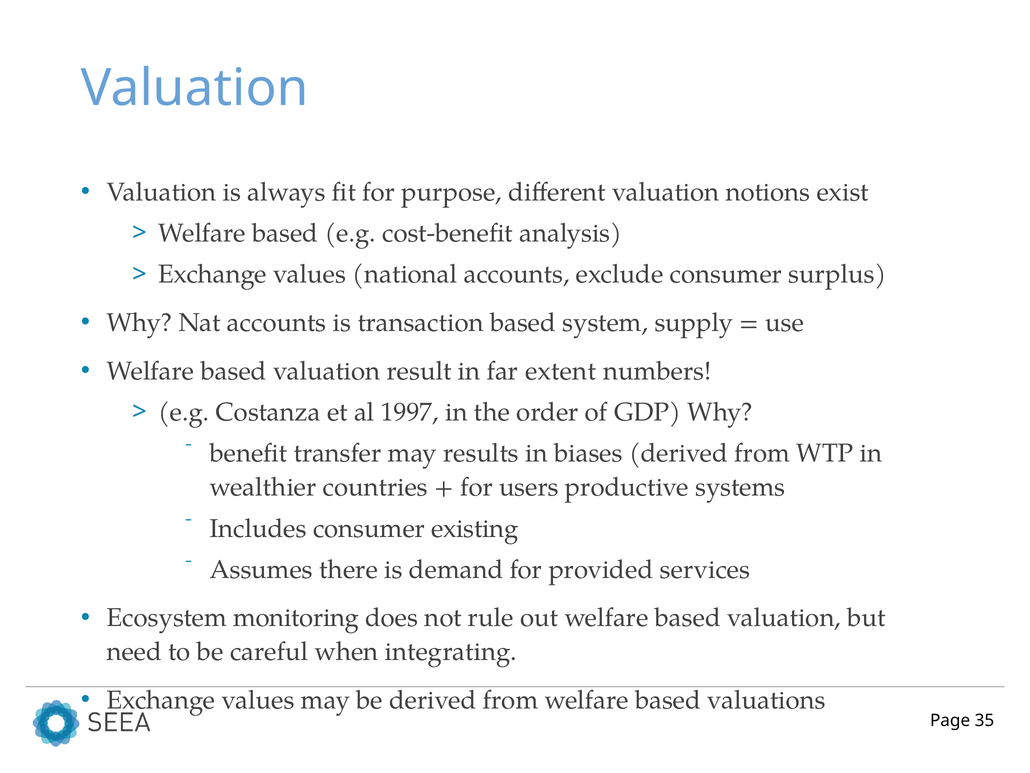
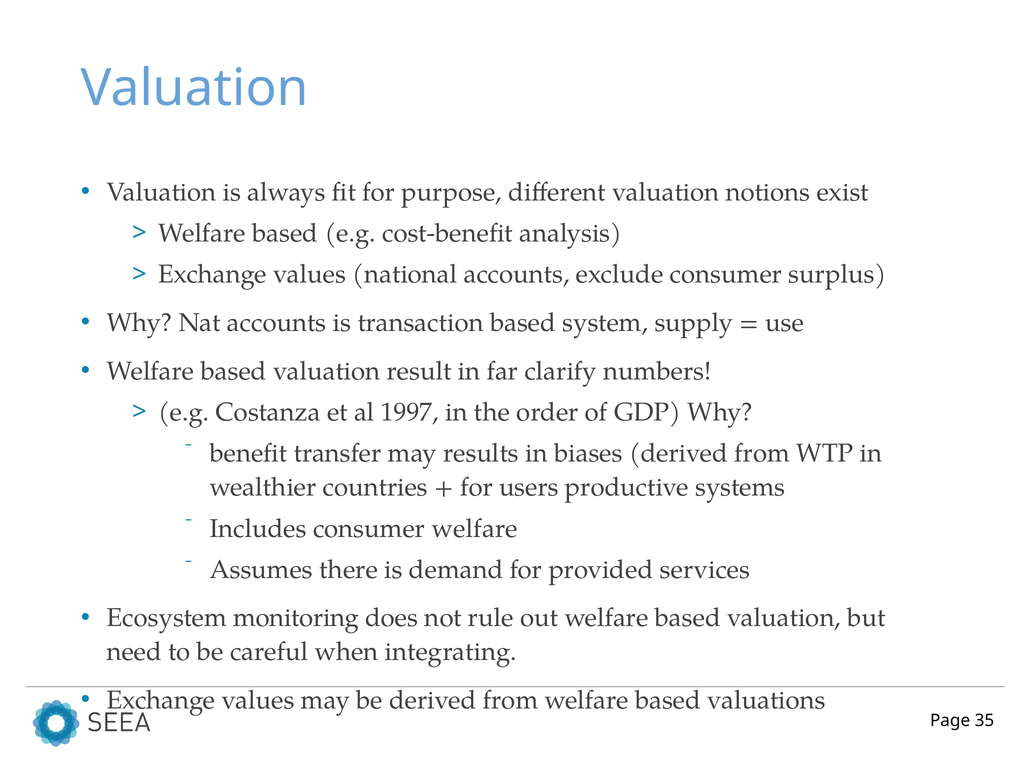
extent: extent -> clarify
consumer existing: existing -> welfare
